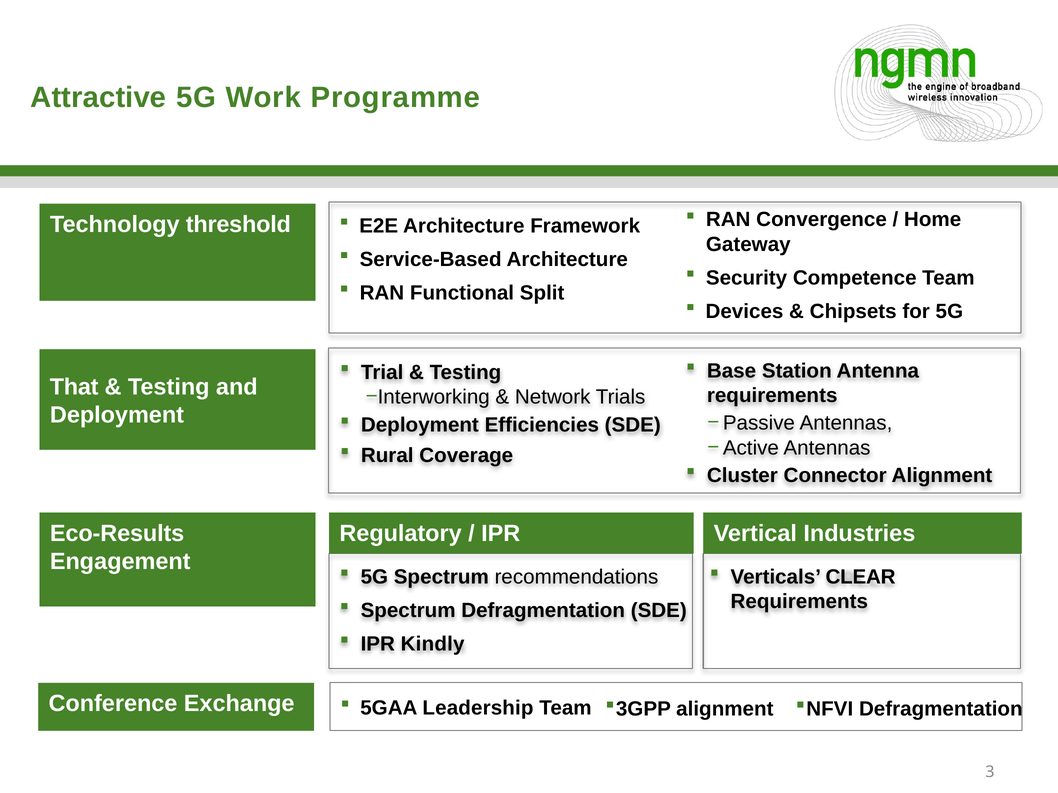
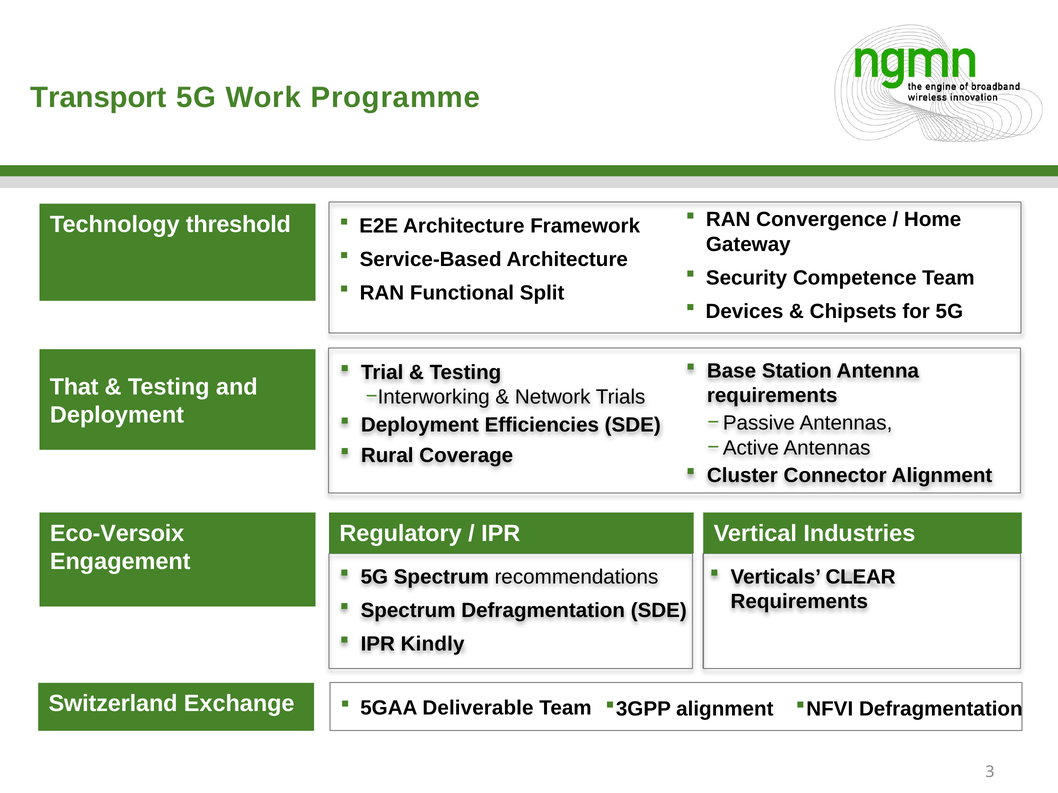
Attractive: Attractive -> Transport
Eco-Results: Eco-Results -> Eco-Versoix
Conference: Conference -> Switzerland
Leadership: Leadership -> Deliverable
